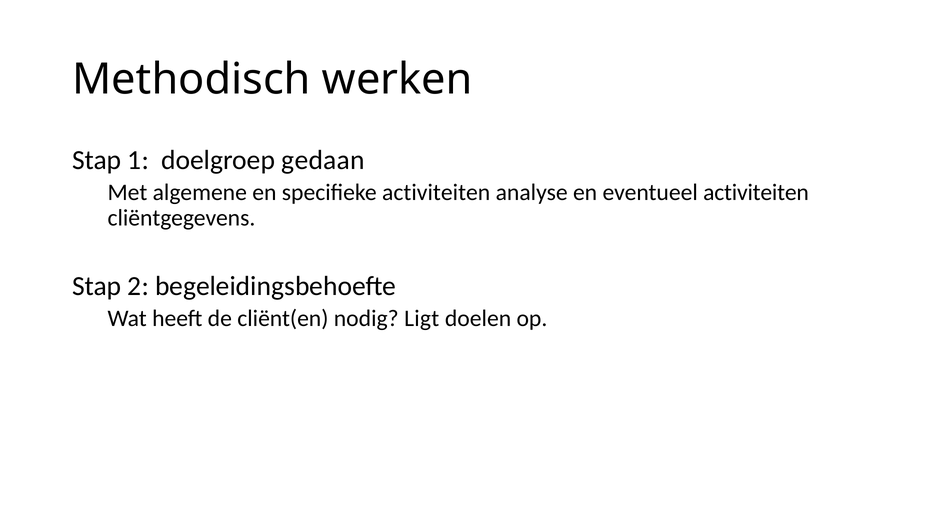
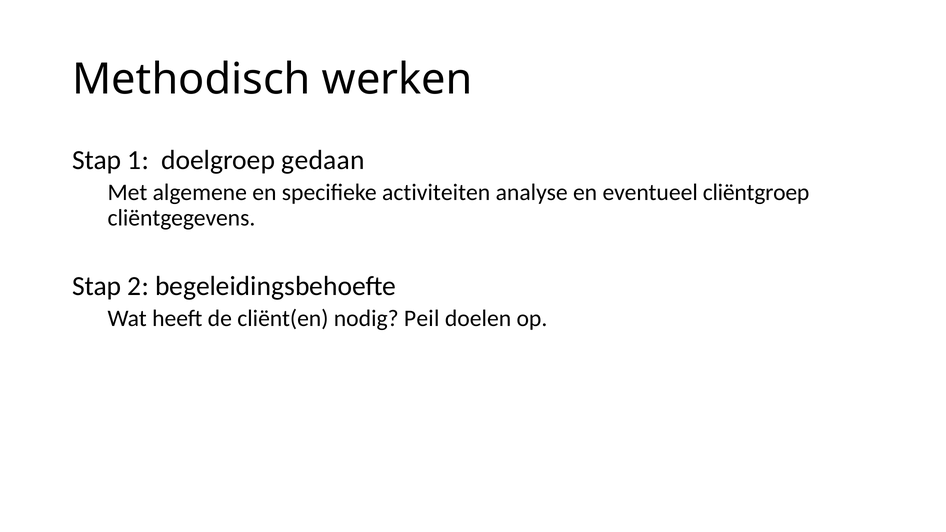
eventueel activiteiten: activiteiten -> cliëntgroep
Ligt: Ligt -> Peil
